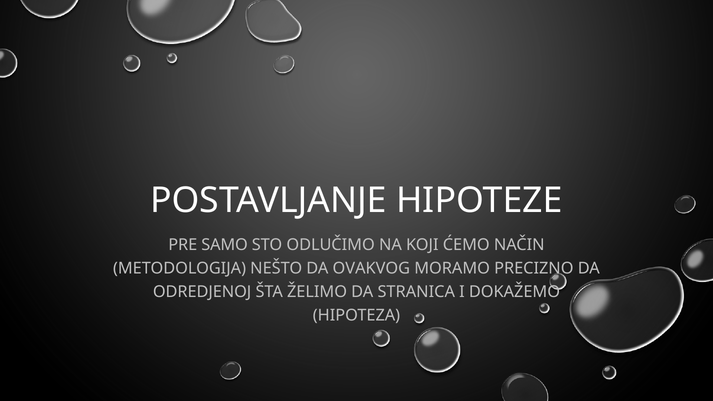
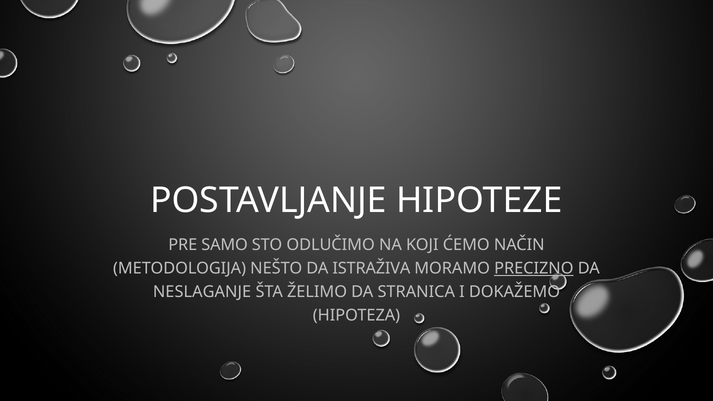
OVAKVOG: OVAKVOG -> ISTRAŽIVA
PRECIZNO underline: none -> present
ODREDJENOJ: ODREDJENOJ -> NESLAGANJE
